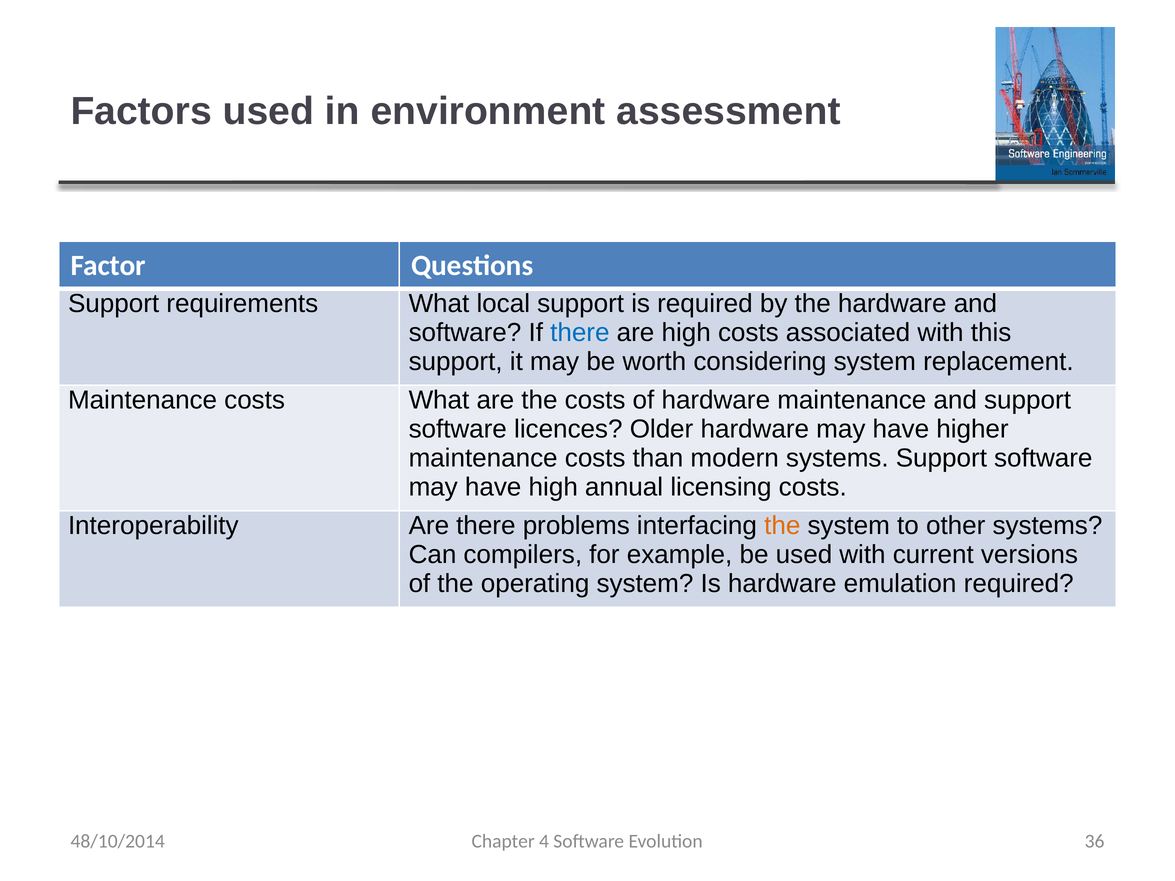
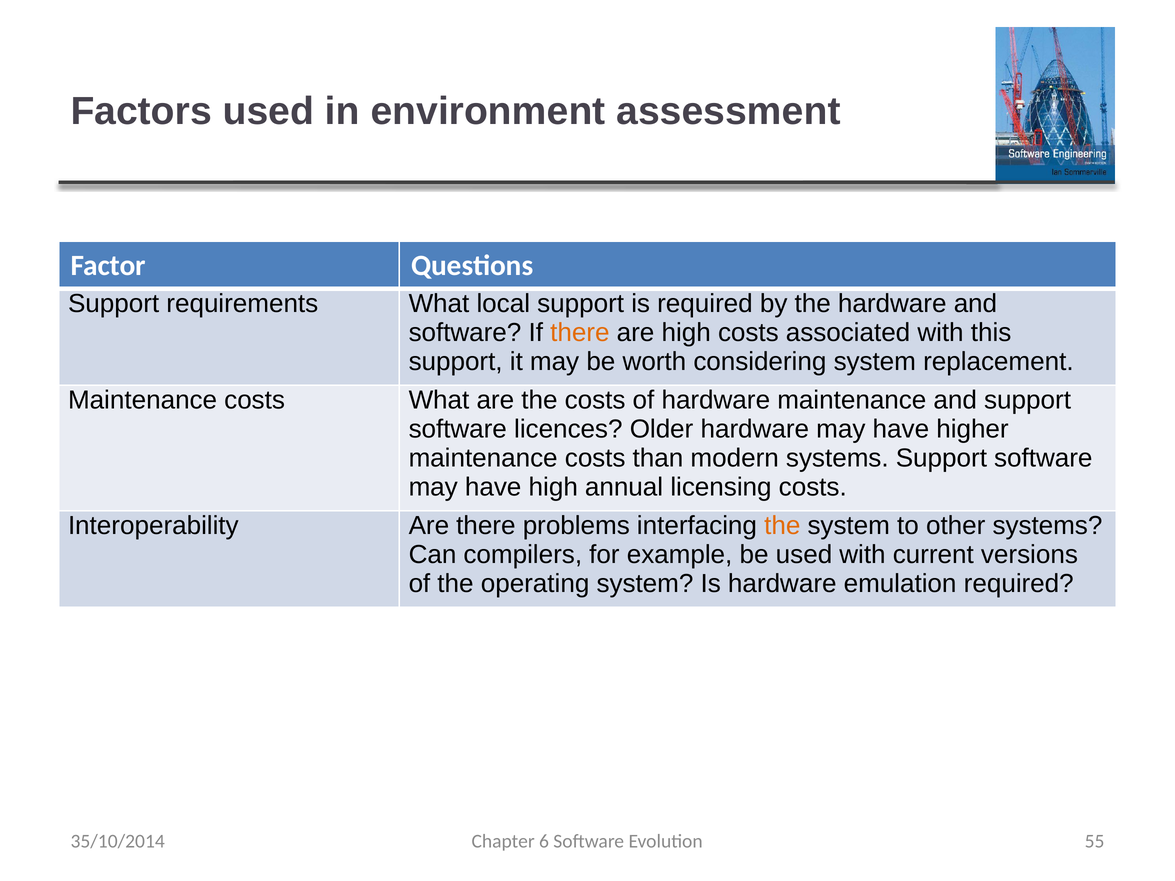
there at (580, 333) colour: blue -> orange
4: 4 -> 6
36: 36 -> 55
48/10/2014: 48/10/2014 -> 35/10/2014
